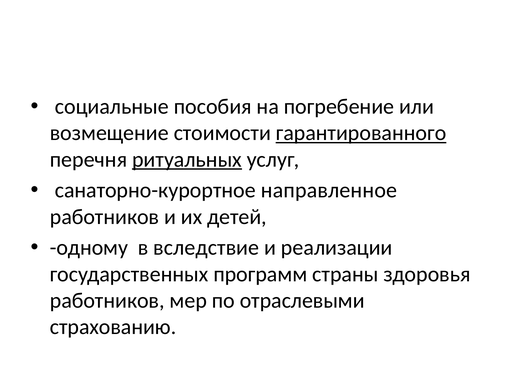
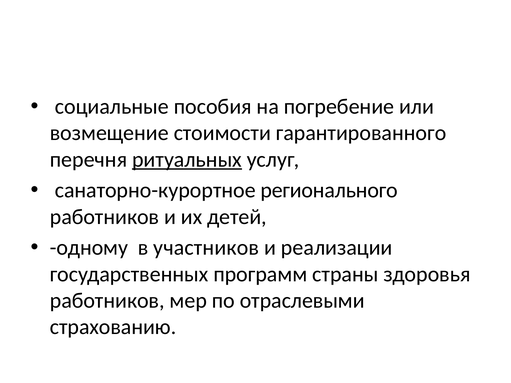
гарантированного underline: present -> none
направленное: направленное -> регионального
вследствие: вследствие -> участников
